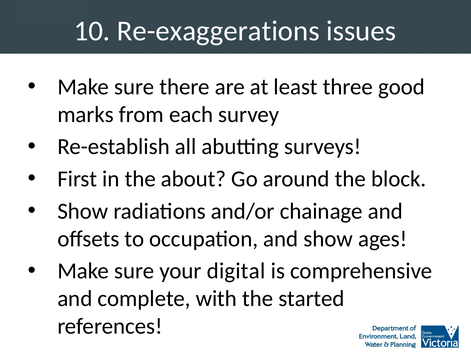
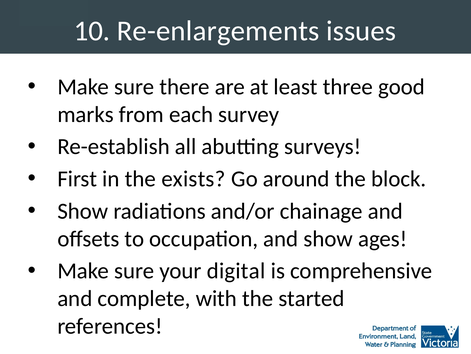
Re-exaggerations: Re-exaggerations -> Re-enlargements
about: about -> exists
